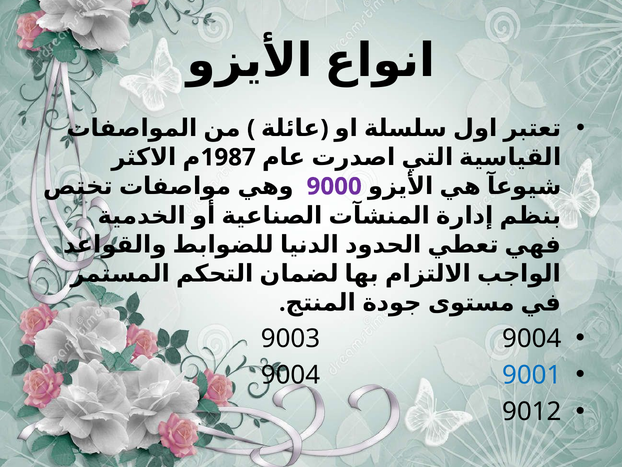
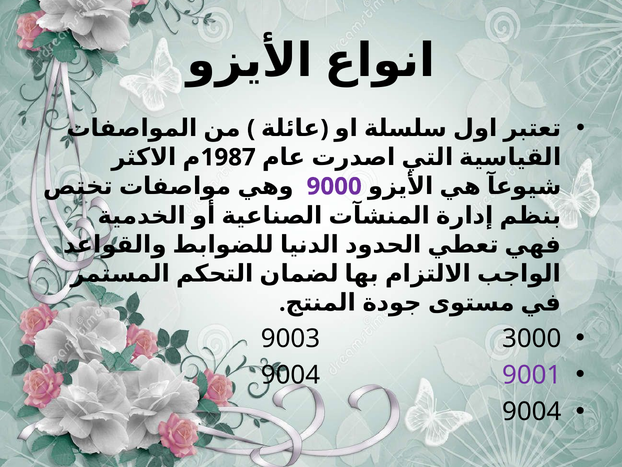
9004 at (532, 338): 9004 -> 3000
9001 colour: blue -> purple
9012 at (532, 411): 9012 -> 9004
